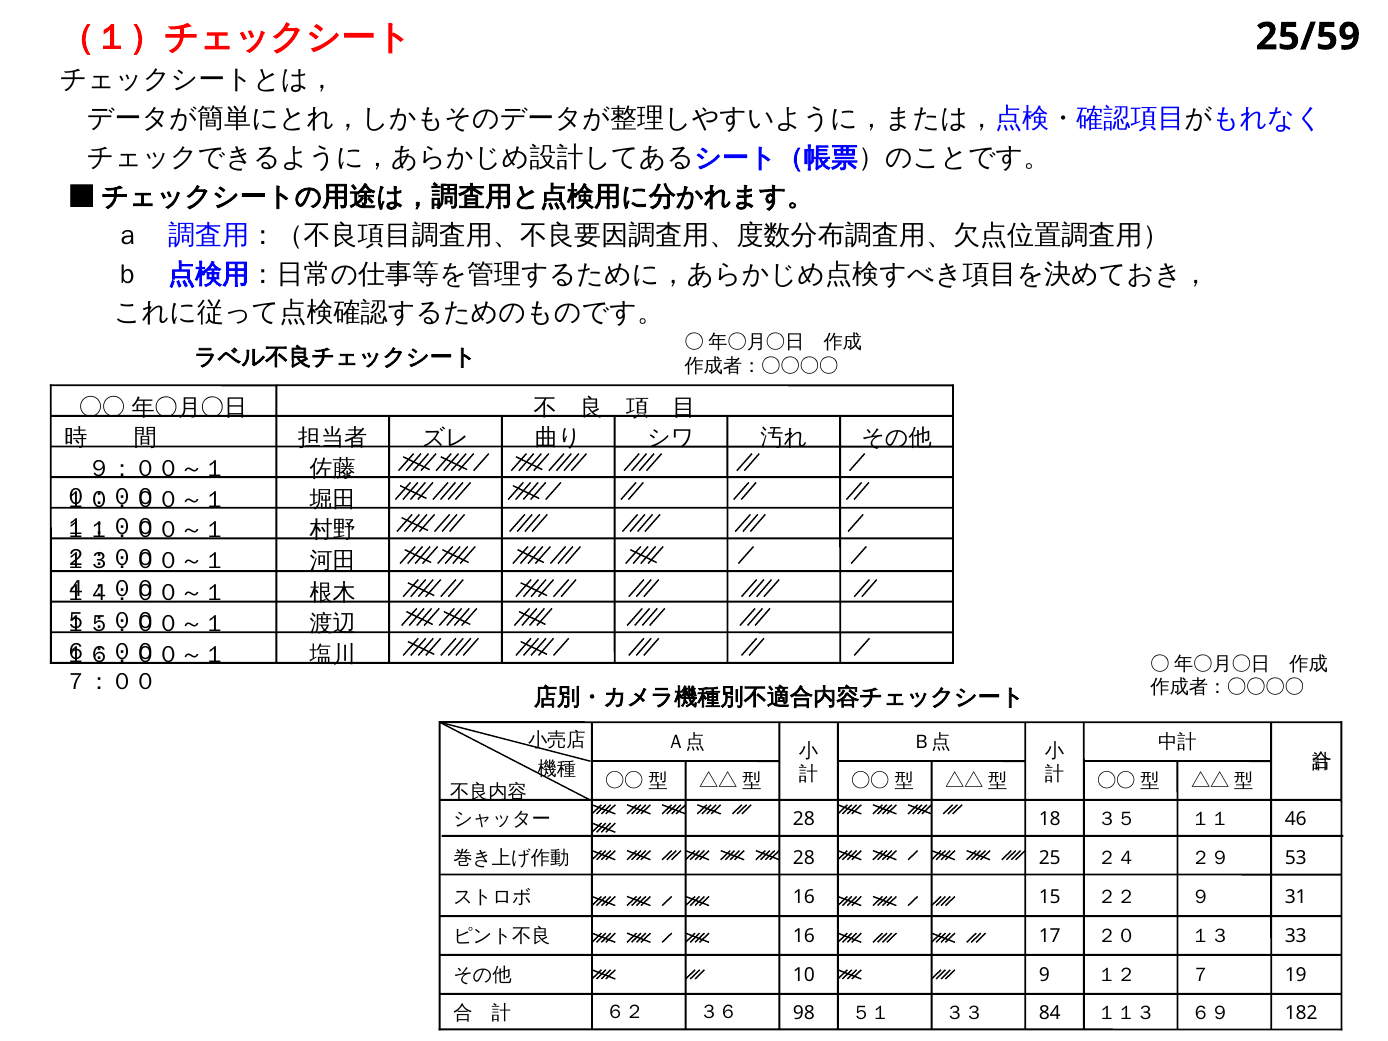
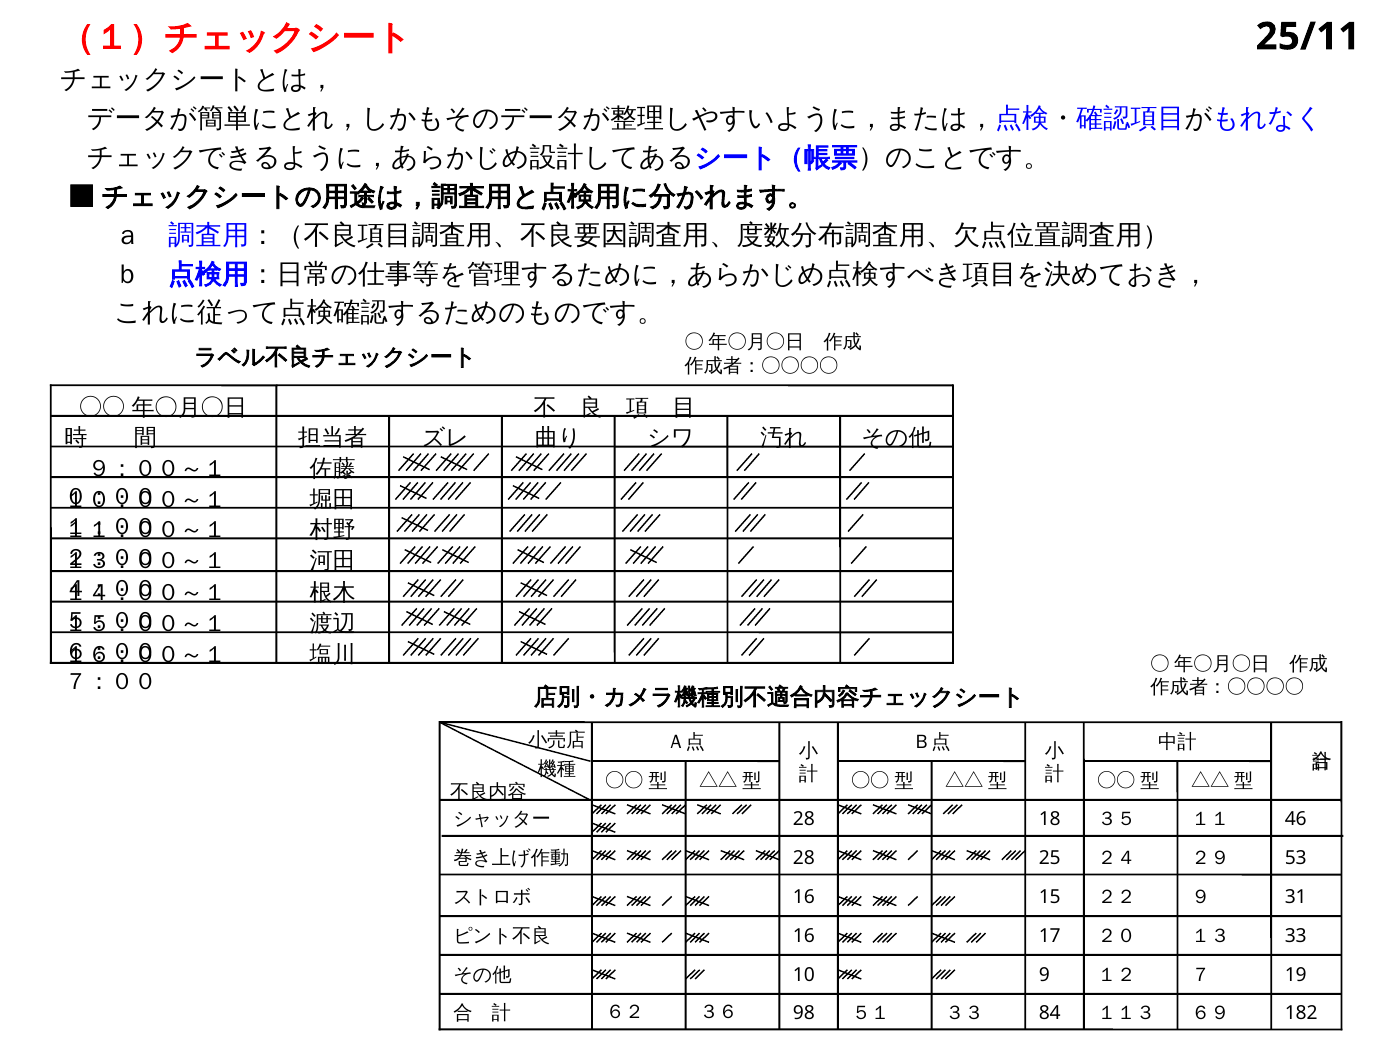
25/59: 25/59 -> 25/11
